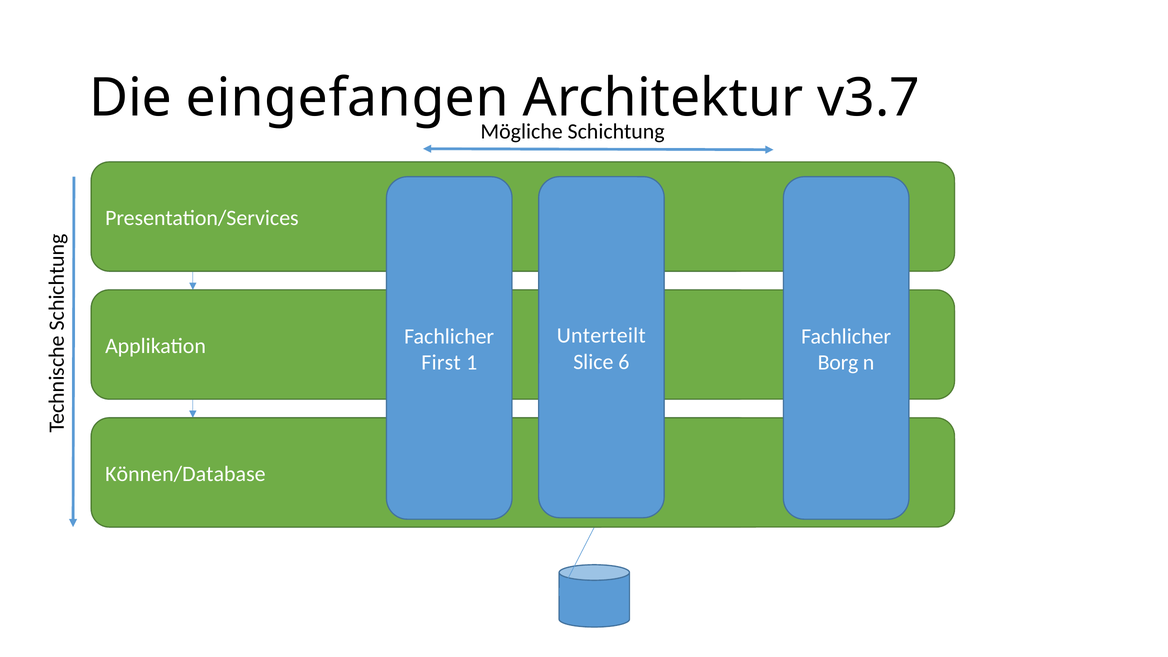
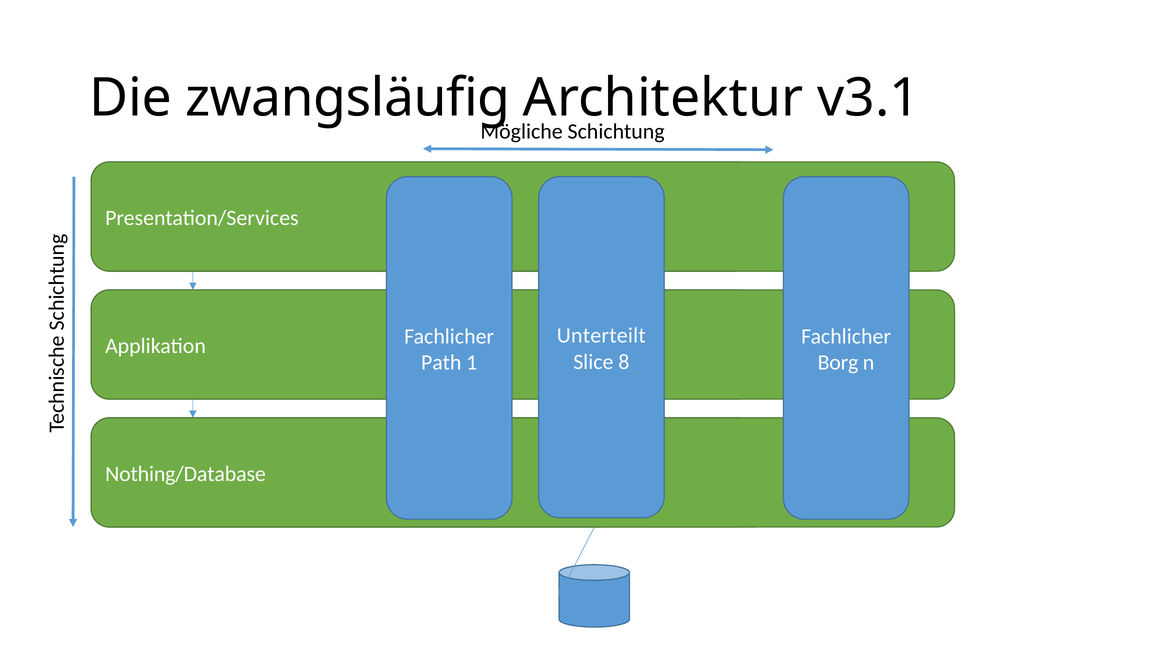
eingefangen: eingefangen -> zwangsläufig
v3.7: v3.7 -> v3.1
6: 6 -> 8
First: First -> Path
Können/Database: Können/Database -> Nothing/Database
